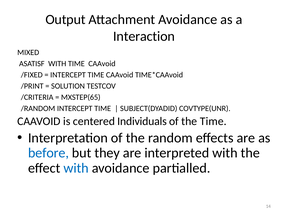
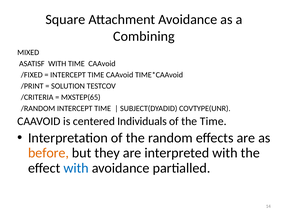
Output: Output -> Square
Interaction: Interaction -> Combining
before colour: blue -> orange
